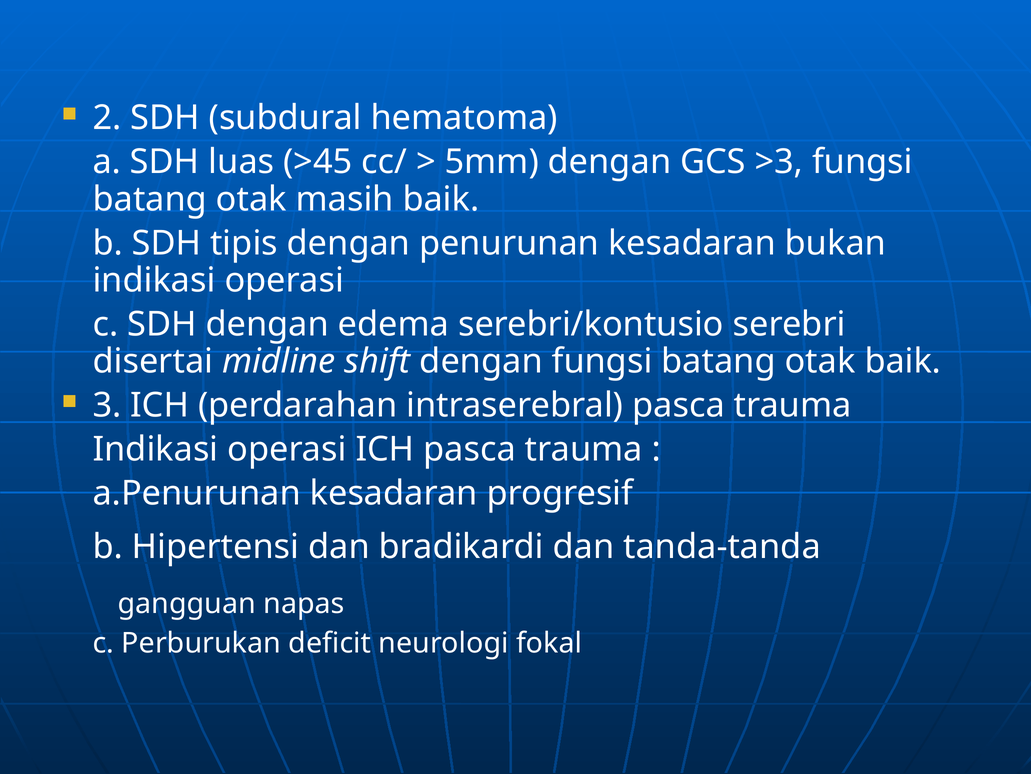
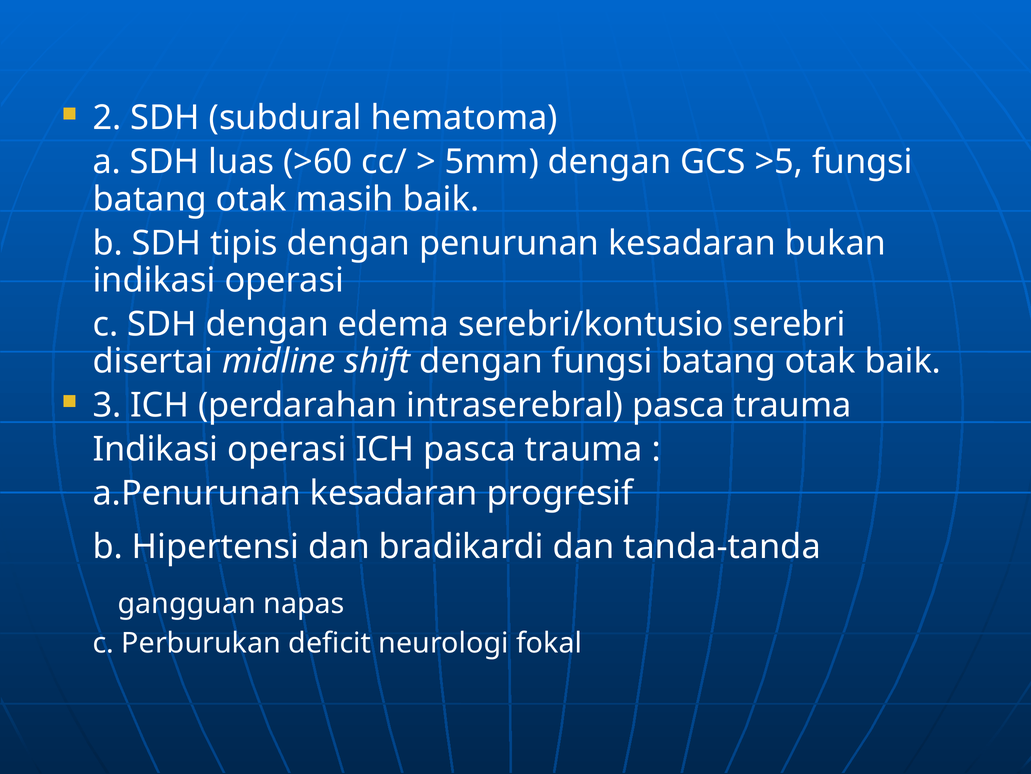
>45: >45 -> >60
>3: >3 -> >5
